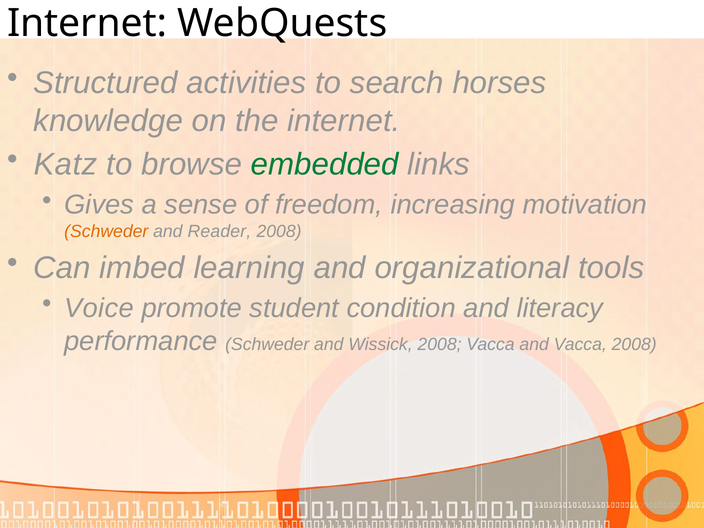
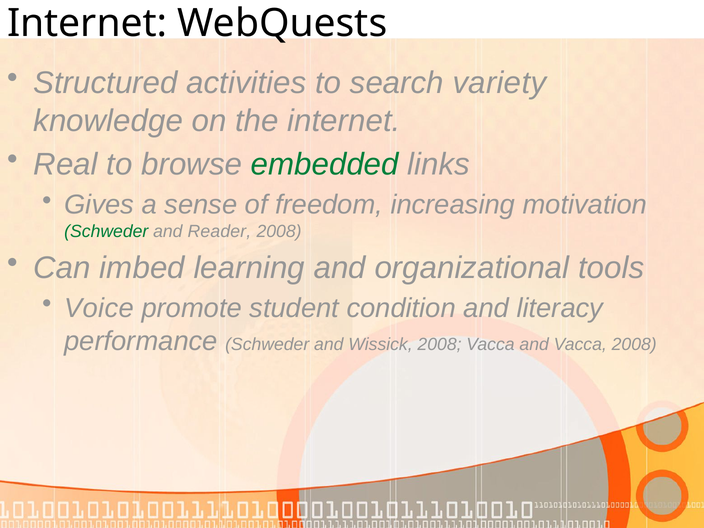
horses: horses -> variety
Katz: Katz -> Real
Schweder at (106, 231) colour: orange -> green
